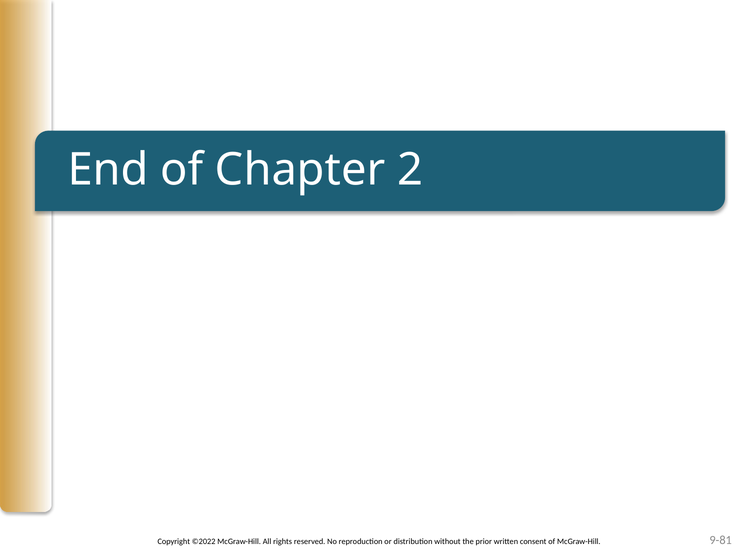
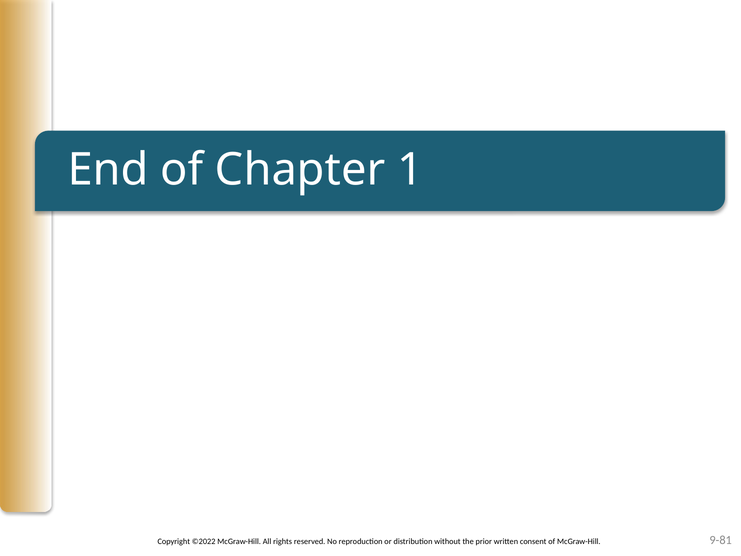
2: 2 -> 1
